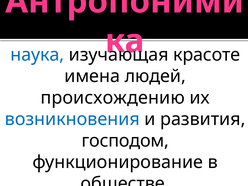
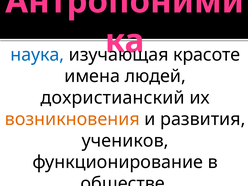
происхождению: происхождению -> дохристианский
возникновения colour: blue -> orange
господом: господом -> учеников
